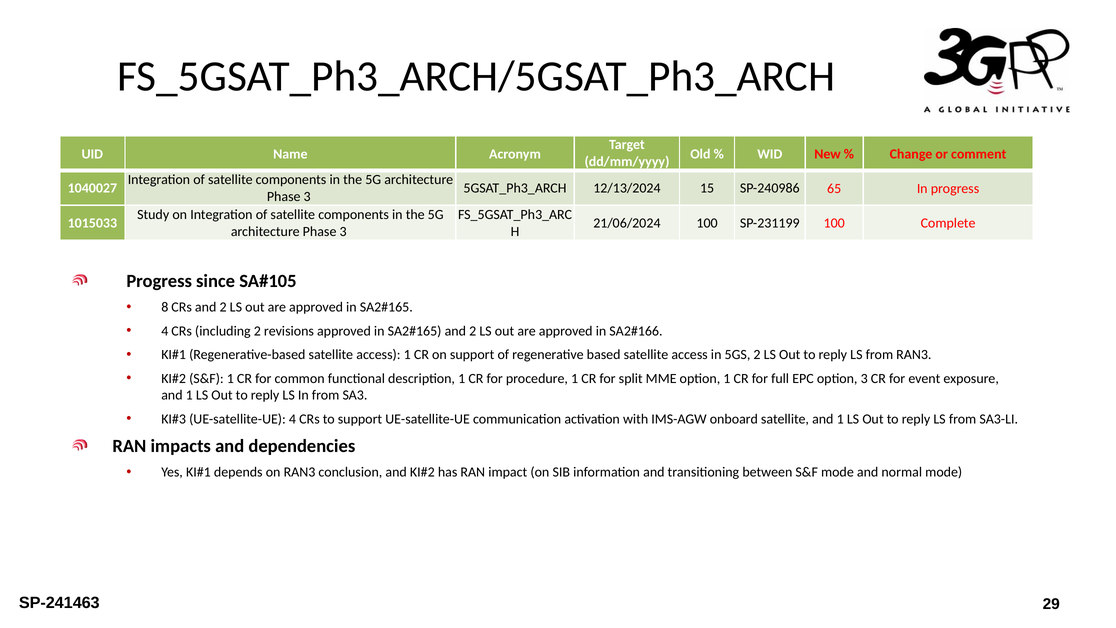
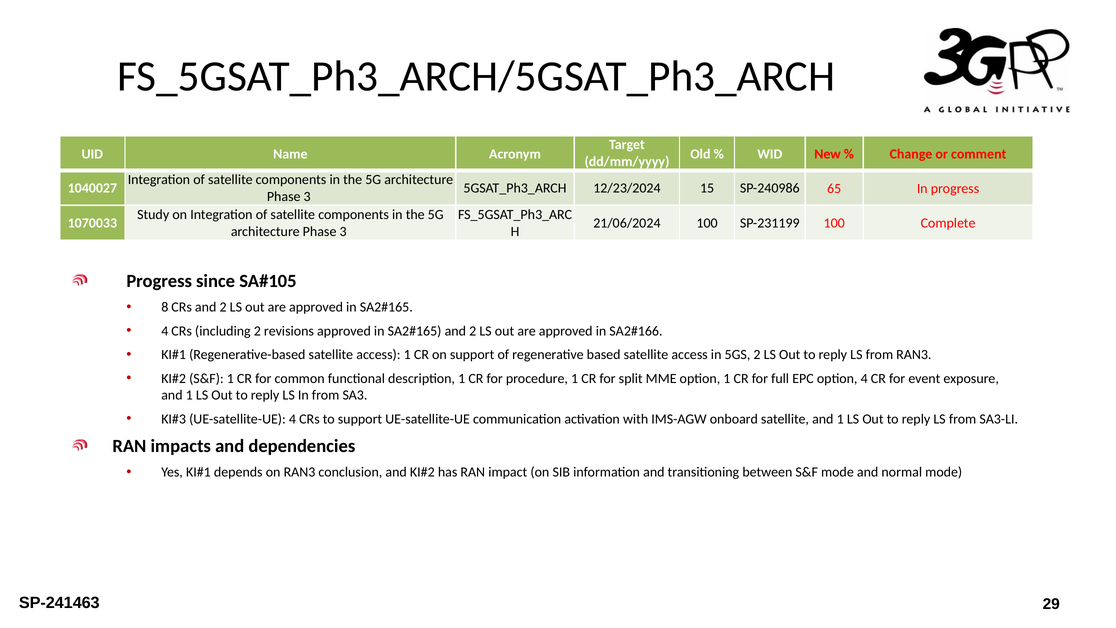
12/13/2024: 12/13/2024 -> 12/23/2024
1015033: 1015033 -> 1070033
option 3: 3 -> 4
